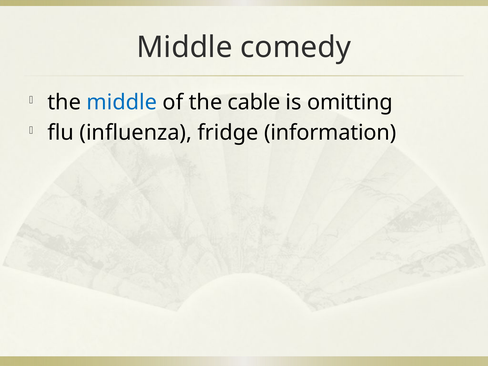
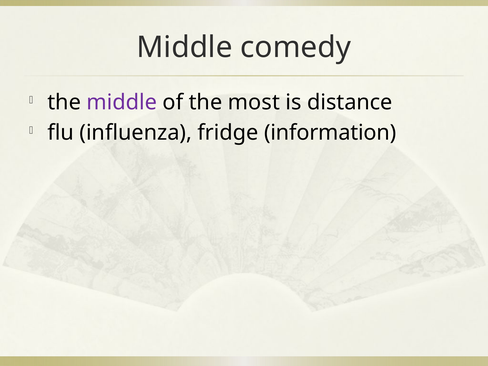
middle at (122, 102) colour: blue -> purple
cable: cable -> most
omitting: omitting -> distance
